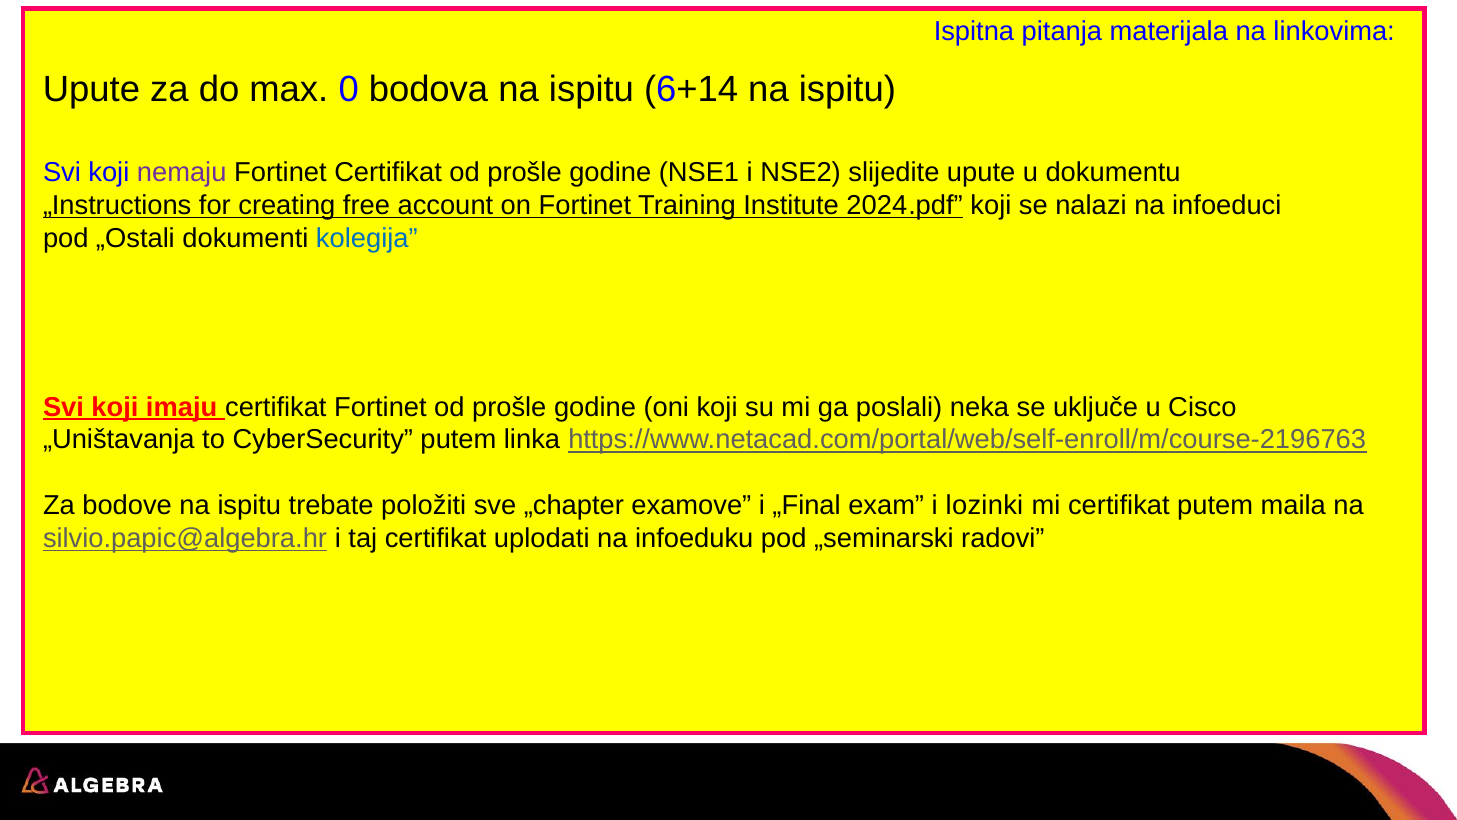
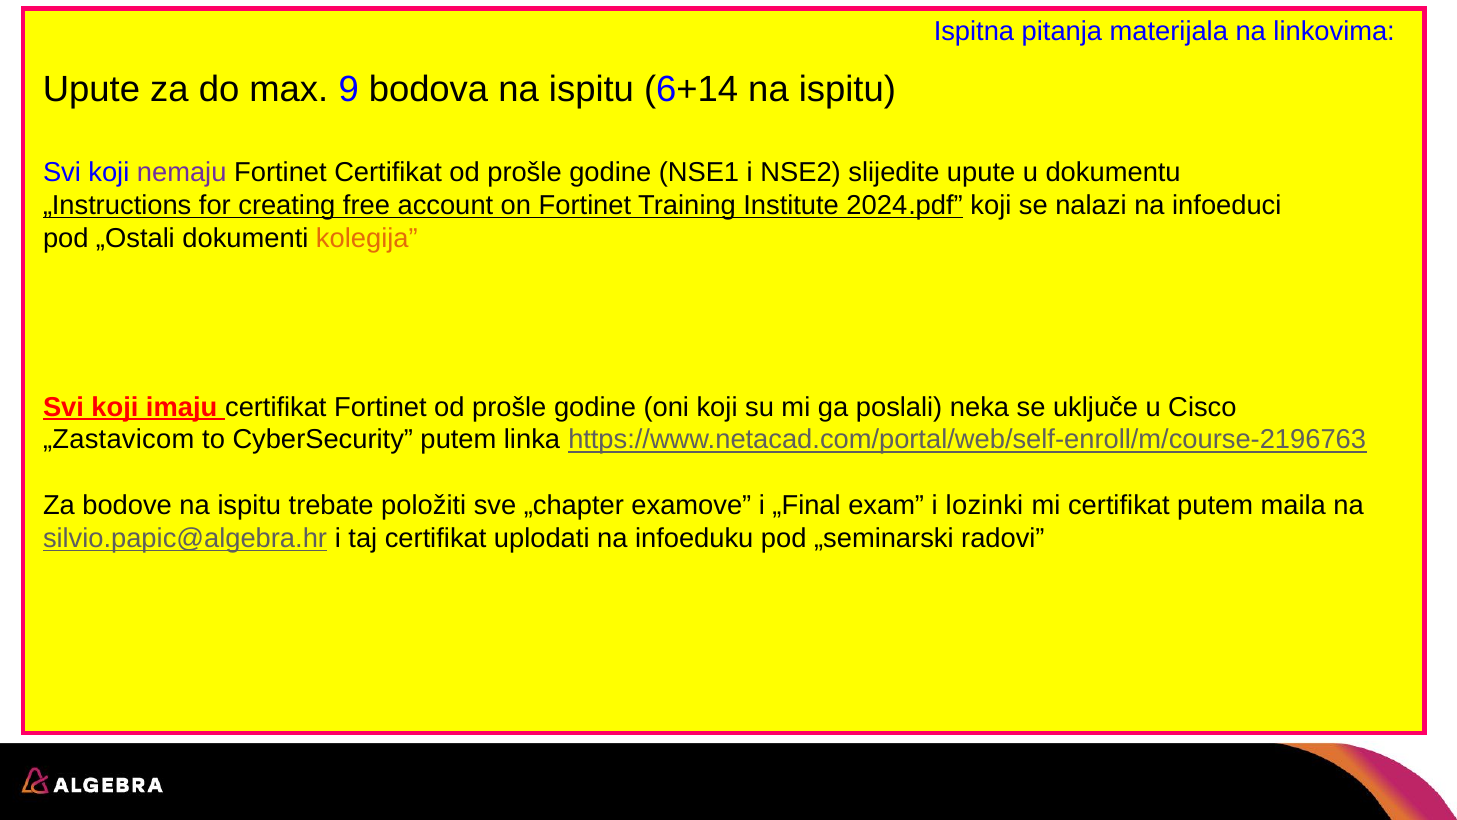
0: 0 -> 9
kolegija colour: blue -> orange
„Uništavanja: „Uništavanja -> „Zastavicom
